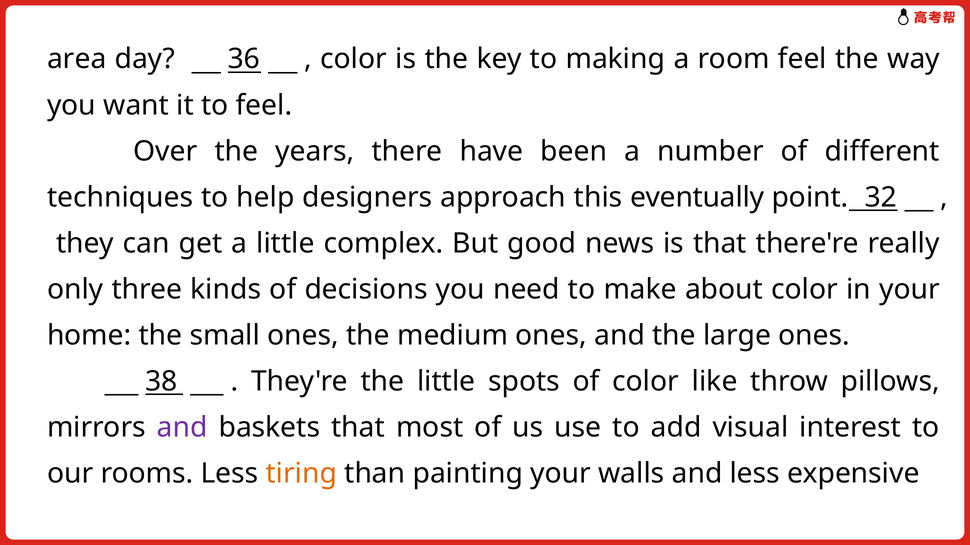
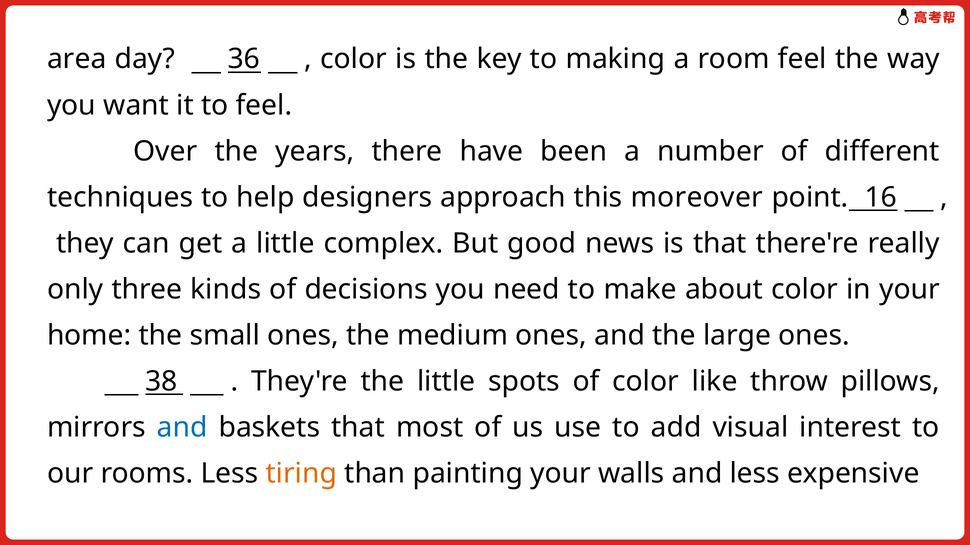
eventually: eventually -> moreover
32: 32 -> 16
and at (182, 428) colour: purple -> blue
